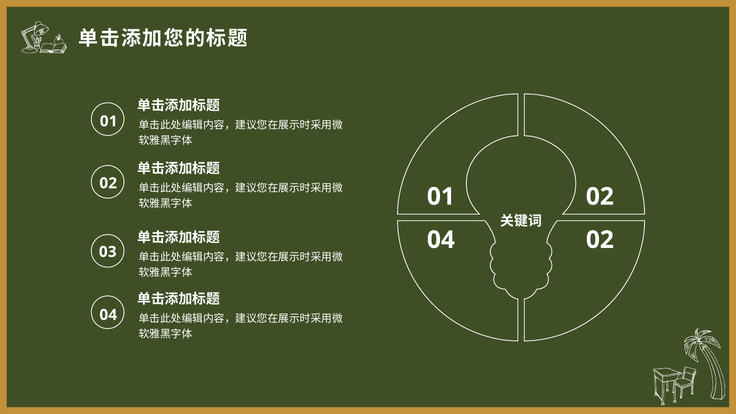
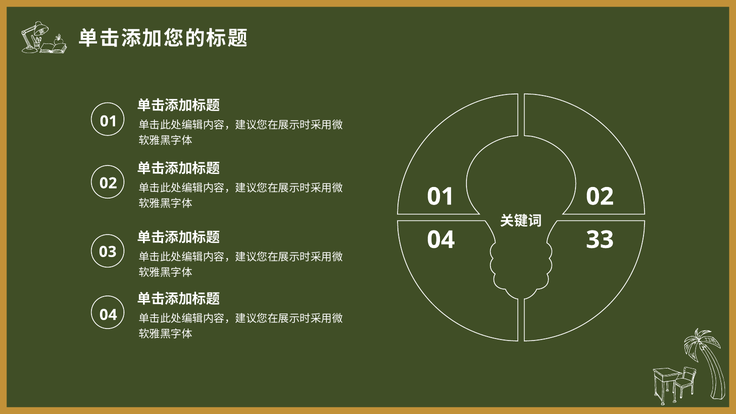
04 02: 02 -> 33
